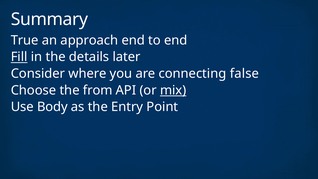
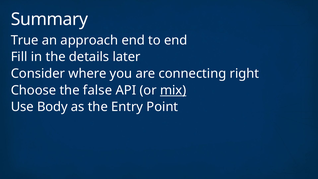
Fill underline: present -> none
false: false -> right
from: from -> false
